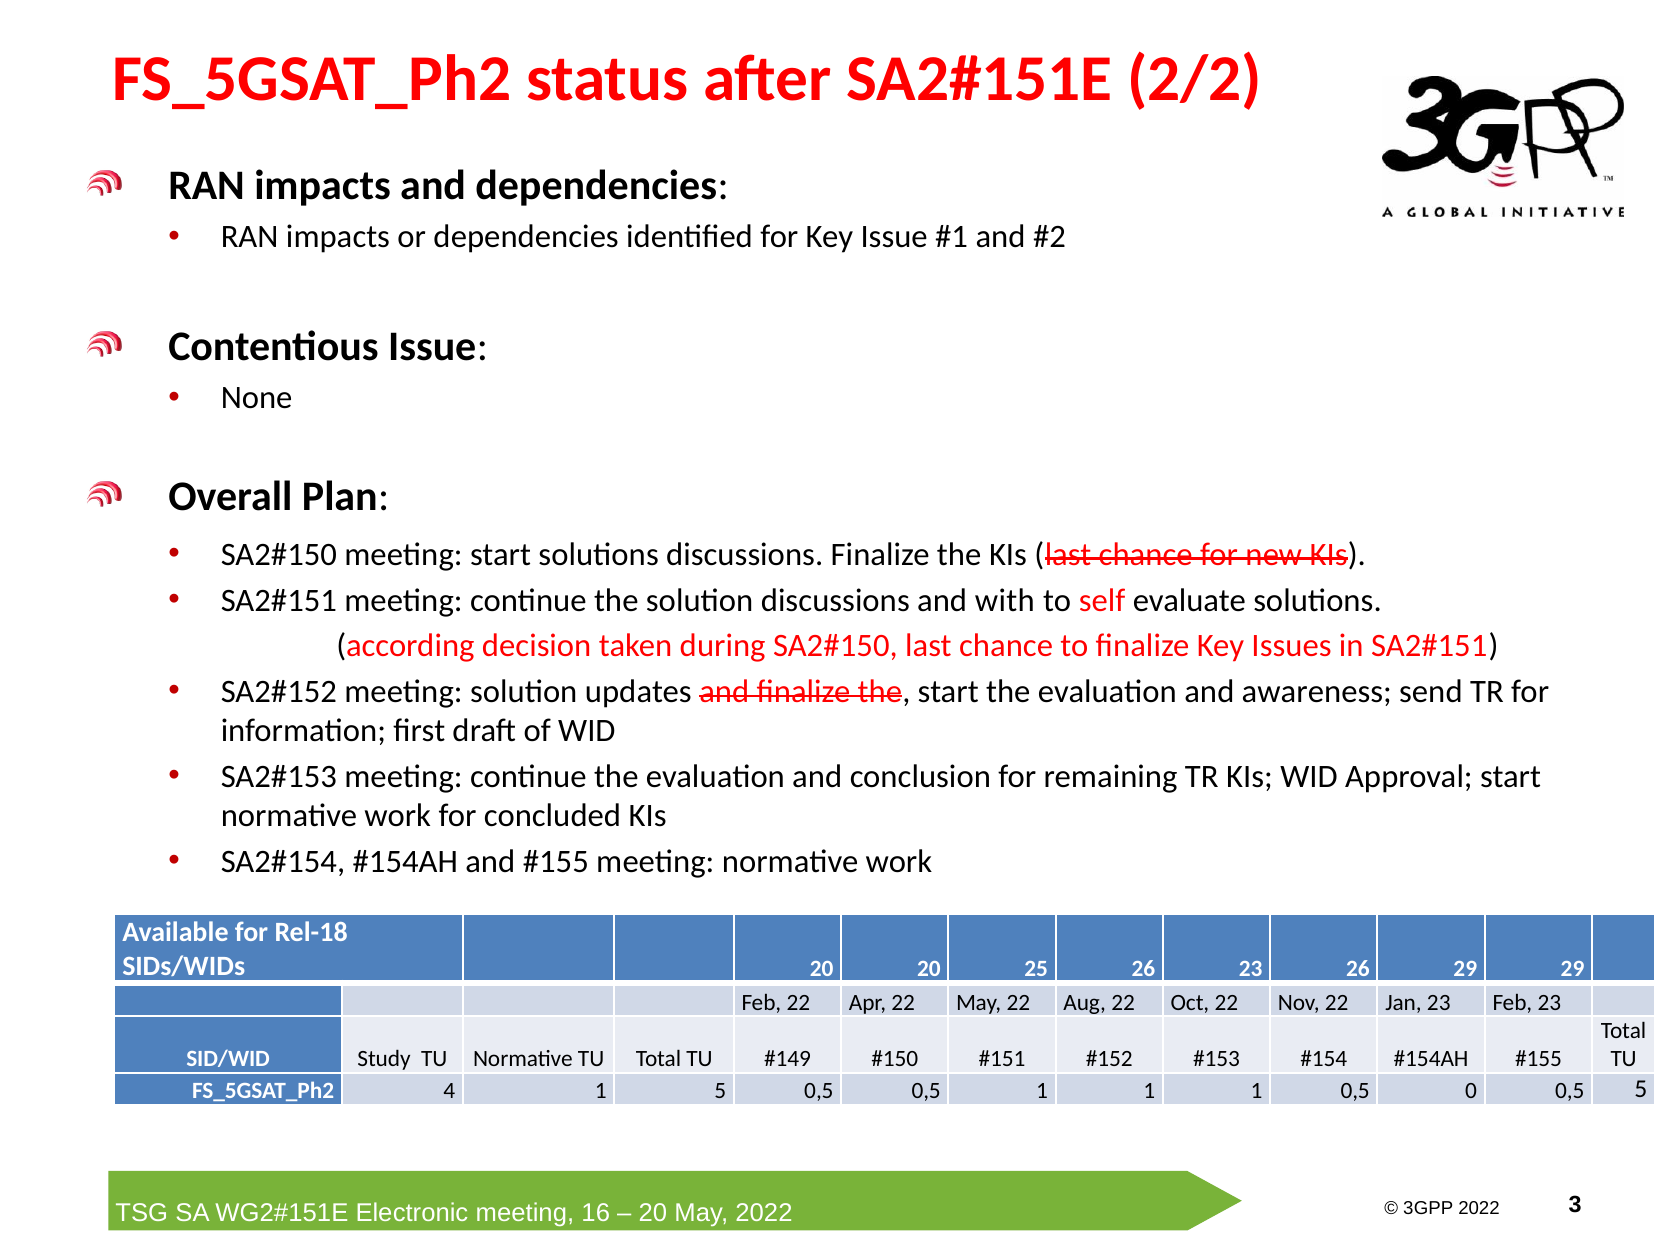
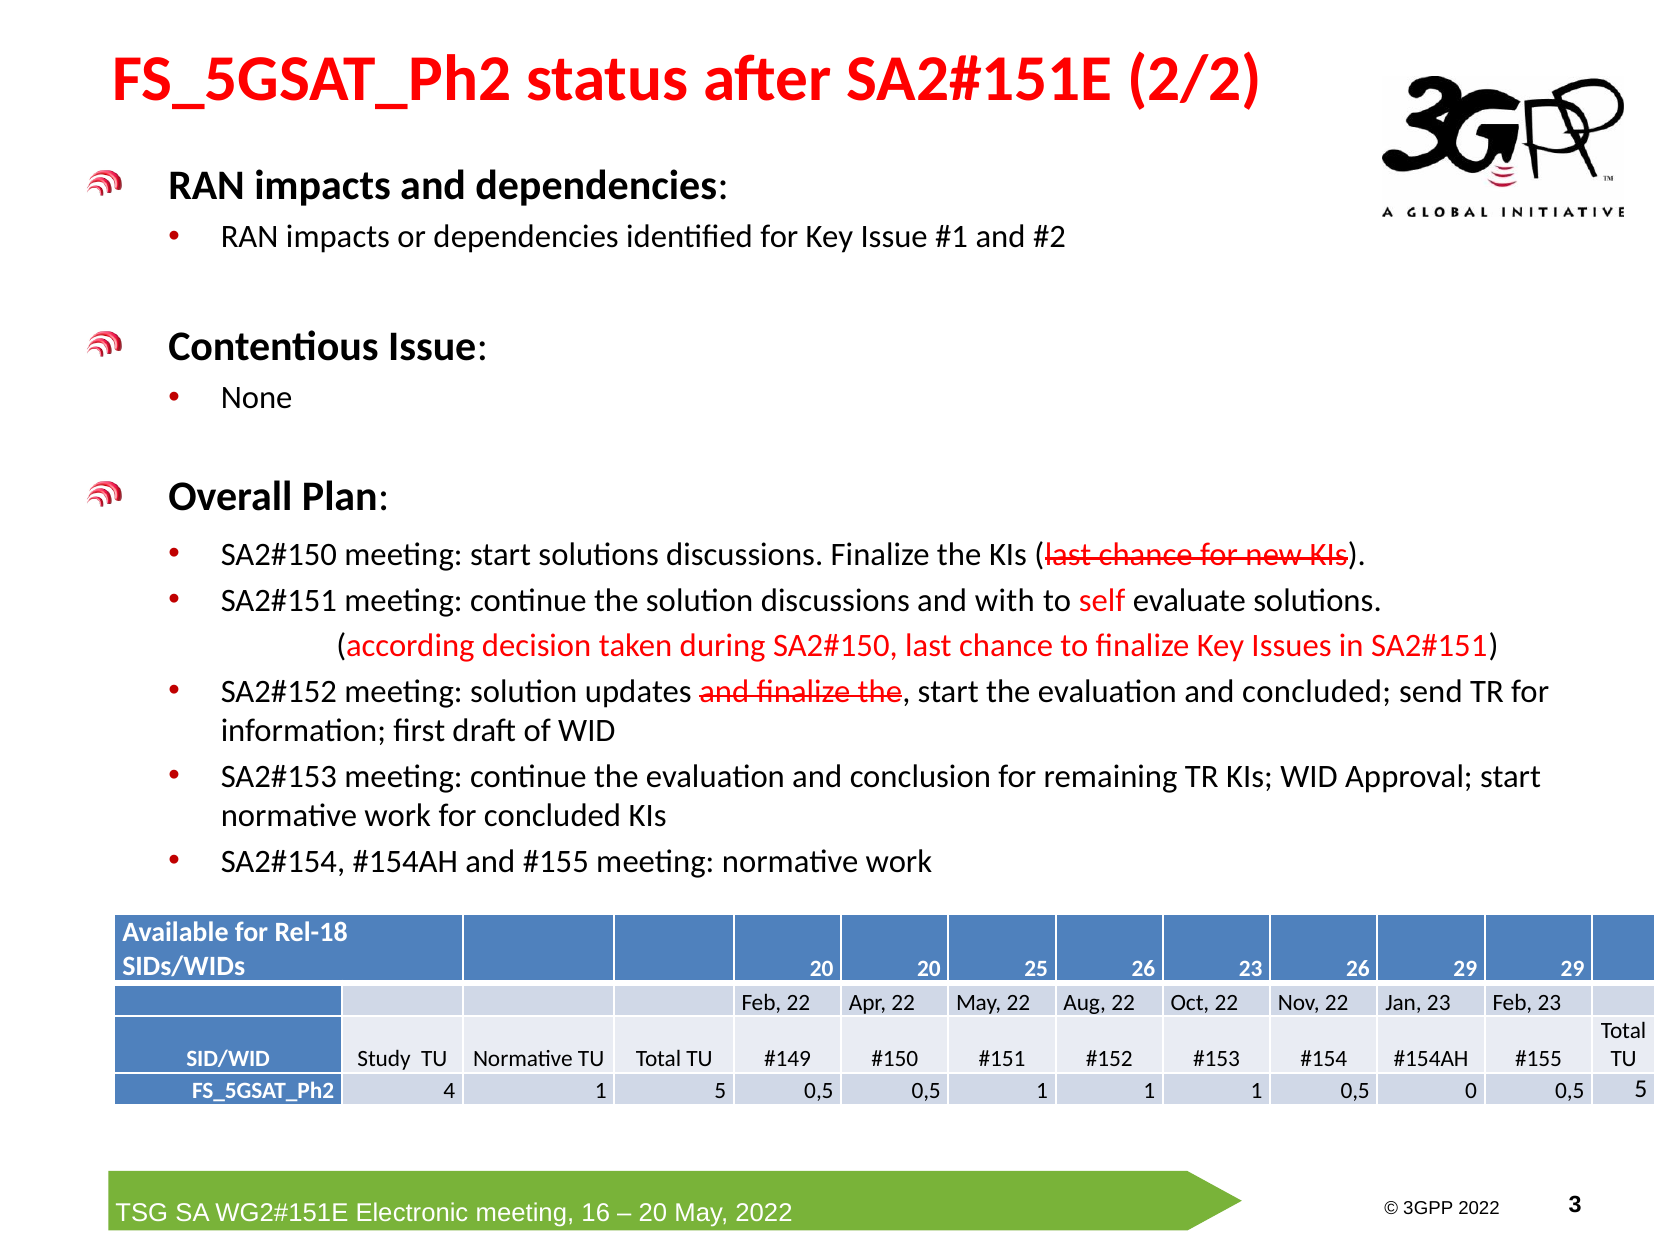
and awareness: awareness -> concluded
